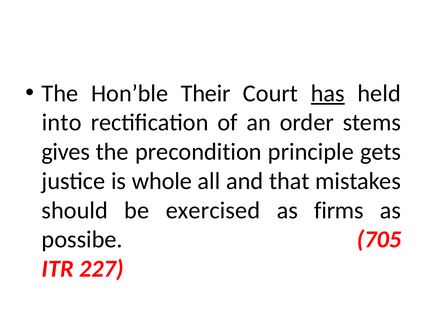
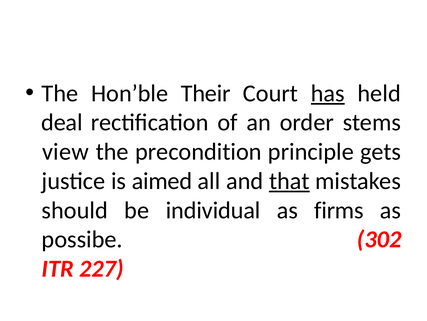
into: into -> deal
gives: gives -> view
whole: whole -> aimed
that underline: none -> present
exercised: exercised -> individual
705: 705 -> 302
